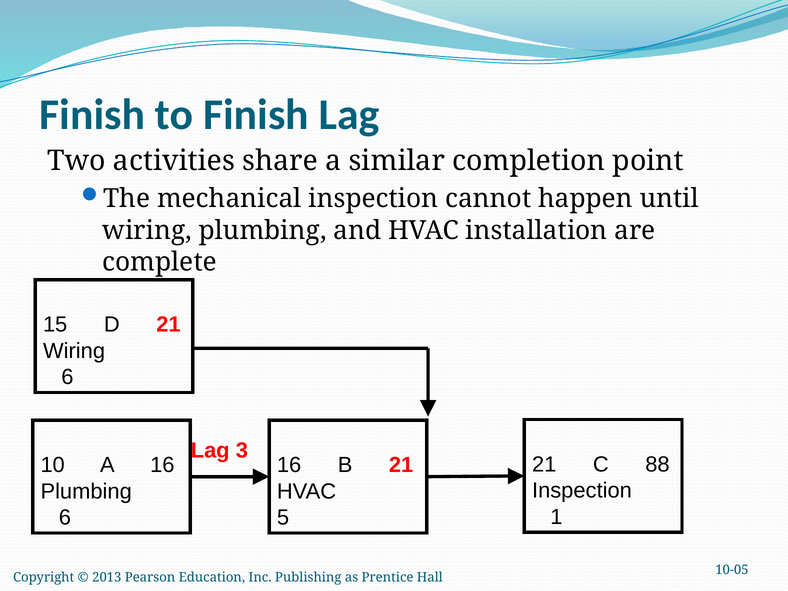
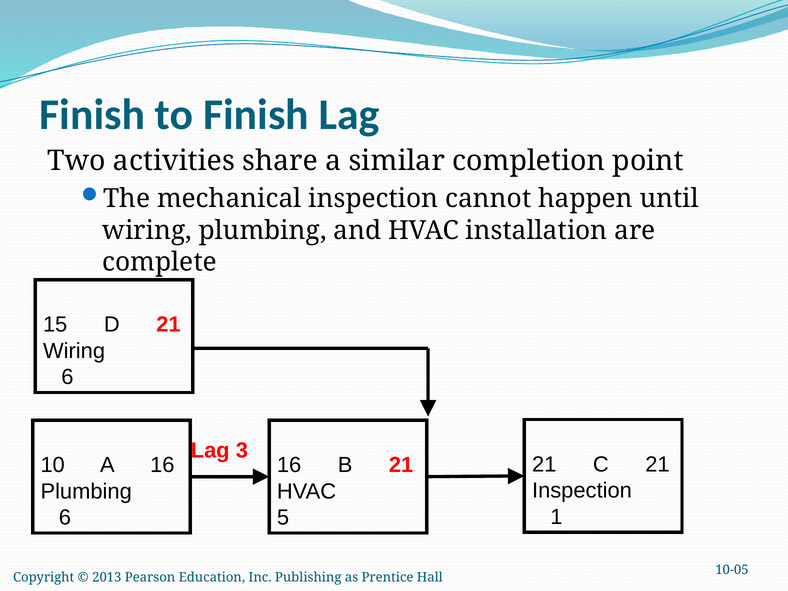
C 88: 88 -> 21
